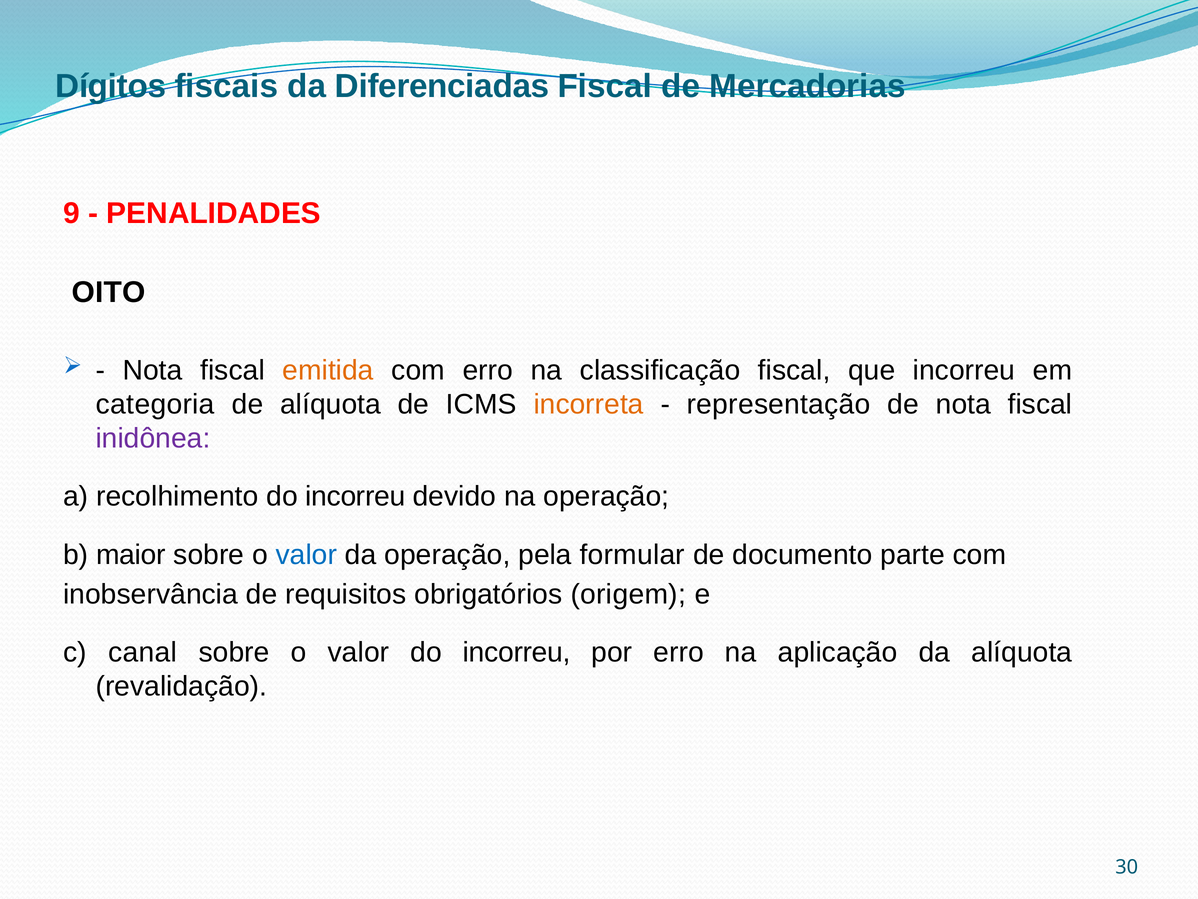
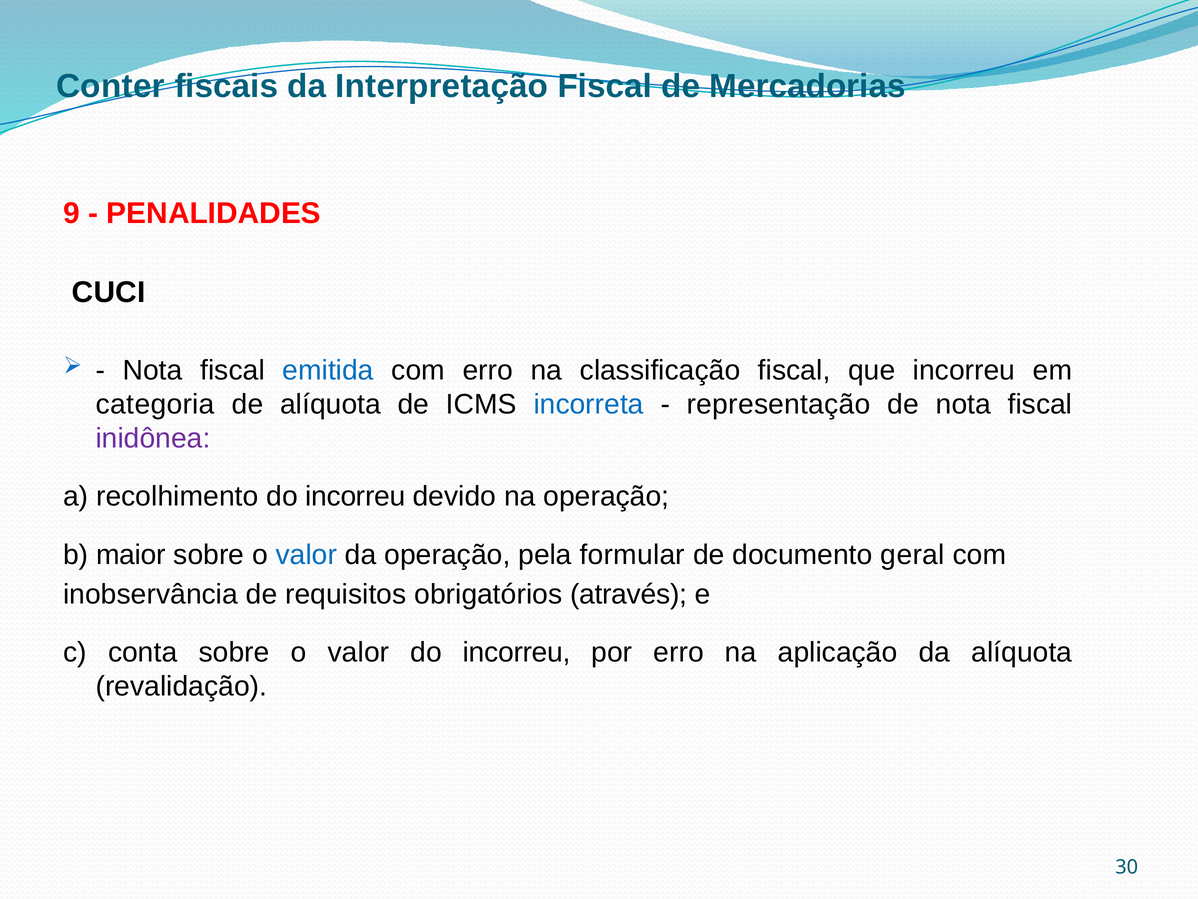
Dígitos: Dígitos -> Conter
Diferenciadas: Diferenciadas -> Interpretação
OITO: OITO -> CUCI
emitida colour: orange -> blue
incorreta colour: orange -> blue
parte: parte -> geral
origem: origem -> através
canal: canal -> conta
